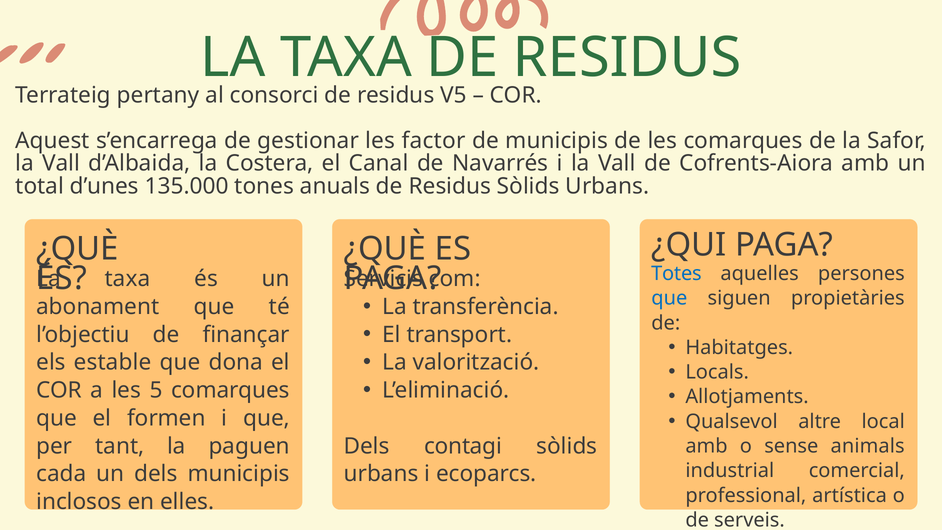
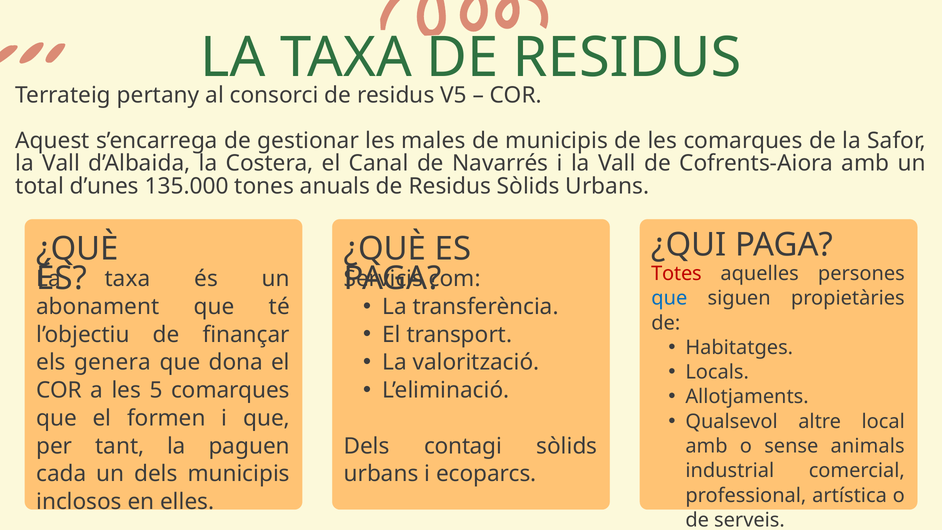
factor: factor -> males
Totes colour: blue -> red
estable: estable -> genera
